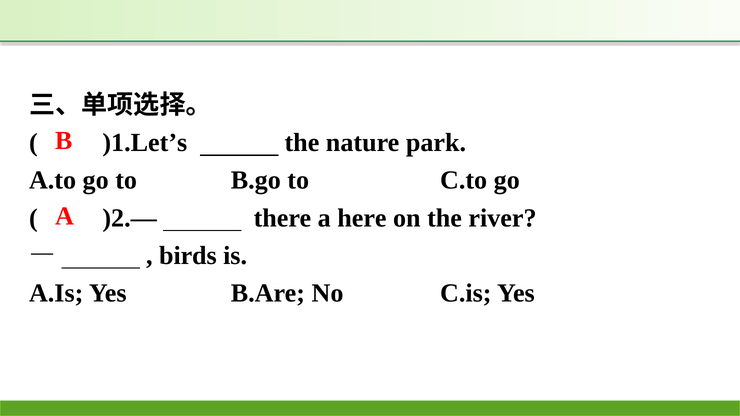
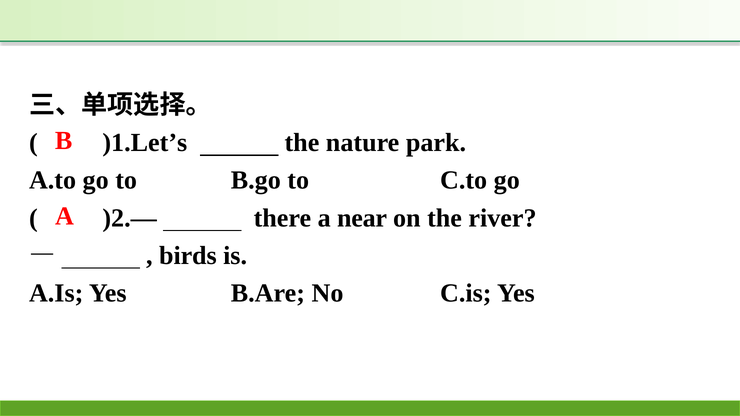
here: here -> near
